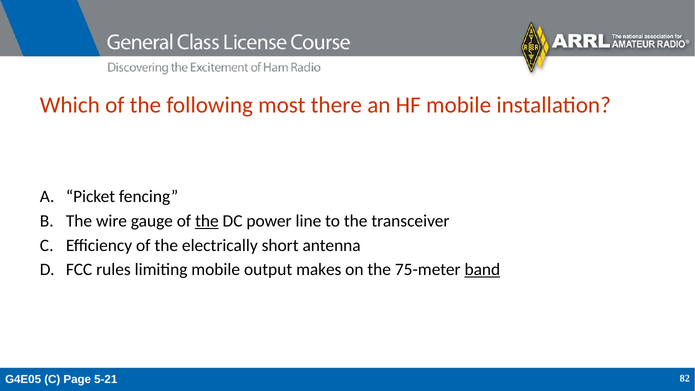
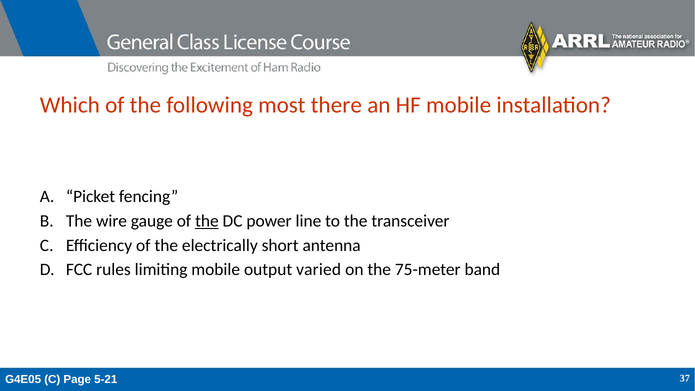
makes: makes -> varied
band underline: present -> none
82: 82 -> 37
